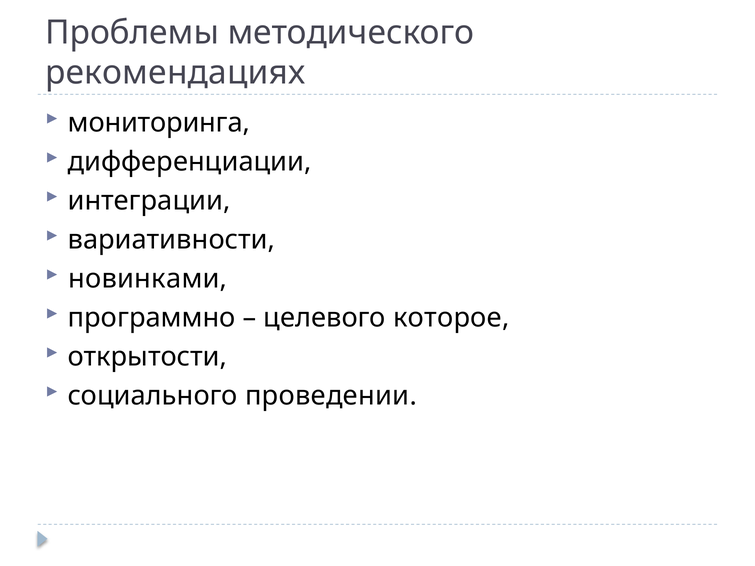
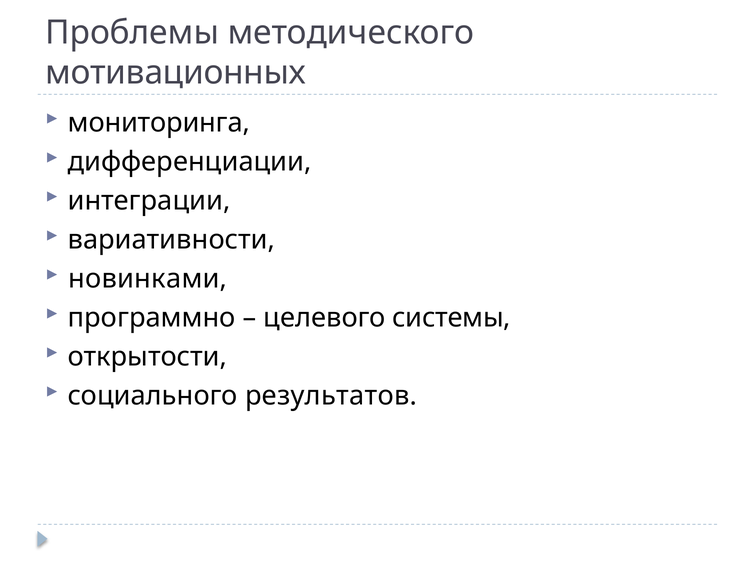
рекомендациях: рекомендациях -> мотивационных
которое: которое -> системы
проведении: проведении -> результатов
